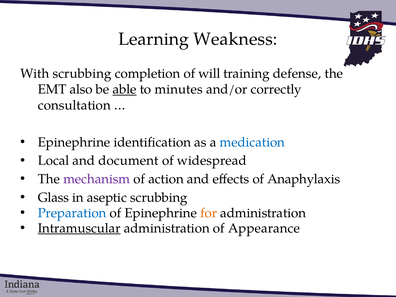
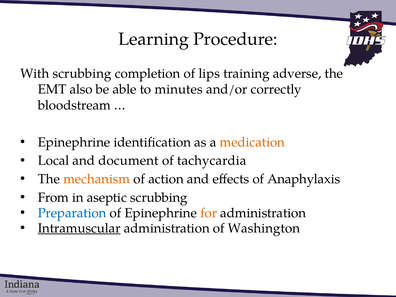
Weakness: Weakness -> Procedure
will: will -> lips
defense: defense -> adverse
able underline: present -> none
consultation: consultation -> bloodstream
medication colour: blue -> orange
widespread: widespread -> tachycardia
mechanism colour: purple -> orange
Glass: Glass -> From
Appearance: Appearance -> Washington
